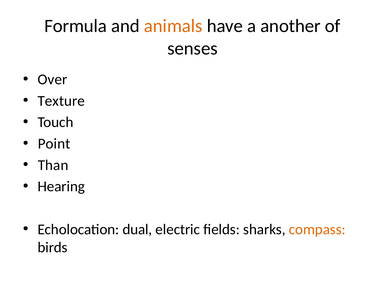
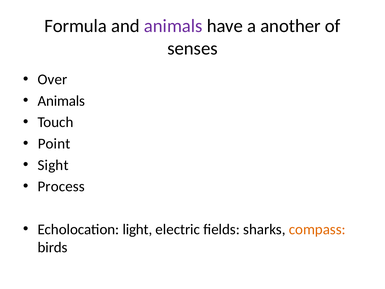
animals at (173, 26) colour: orange -> purple
Texture at (61, 101): Texture -> Animals
Than: Than -> Sight
Hearing: Hearing -> Process
dual: dual -> light
